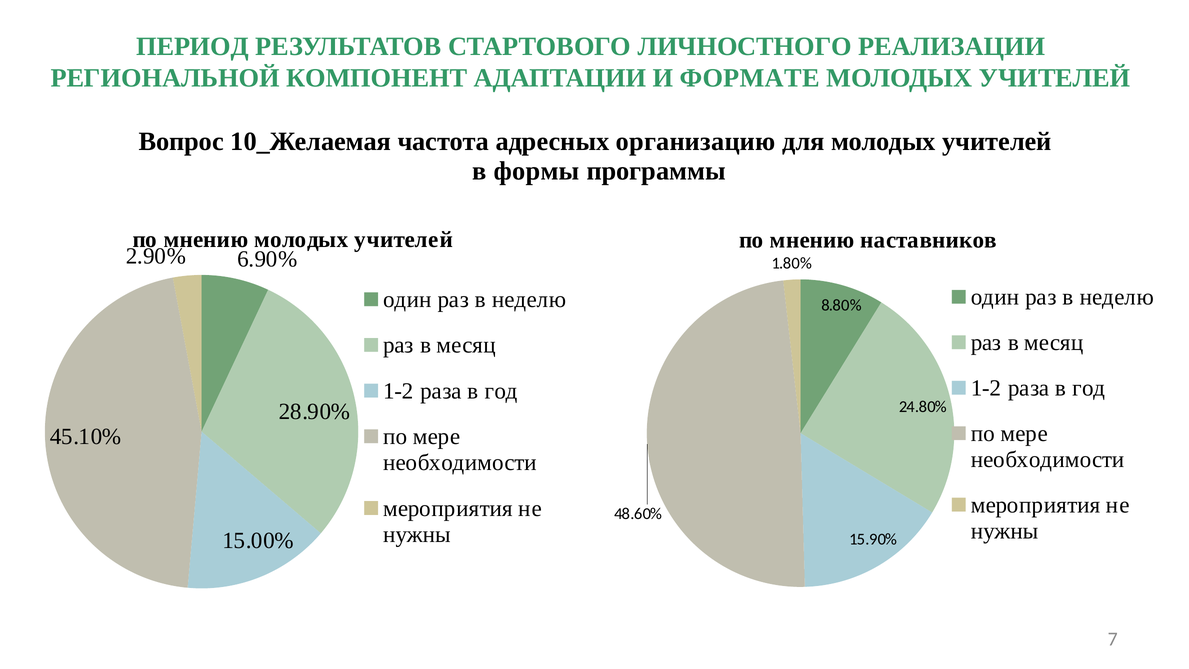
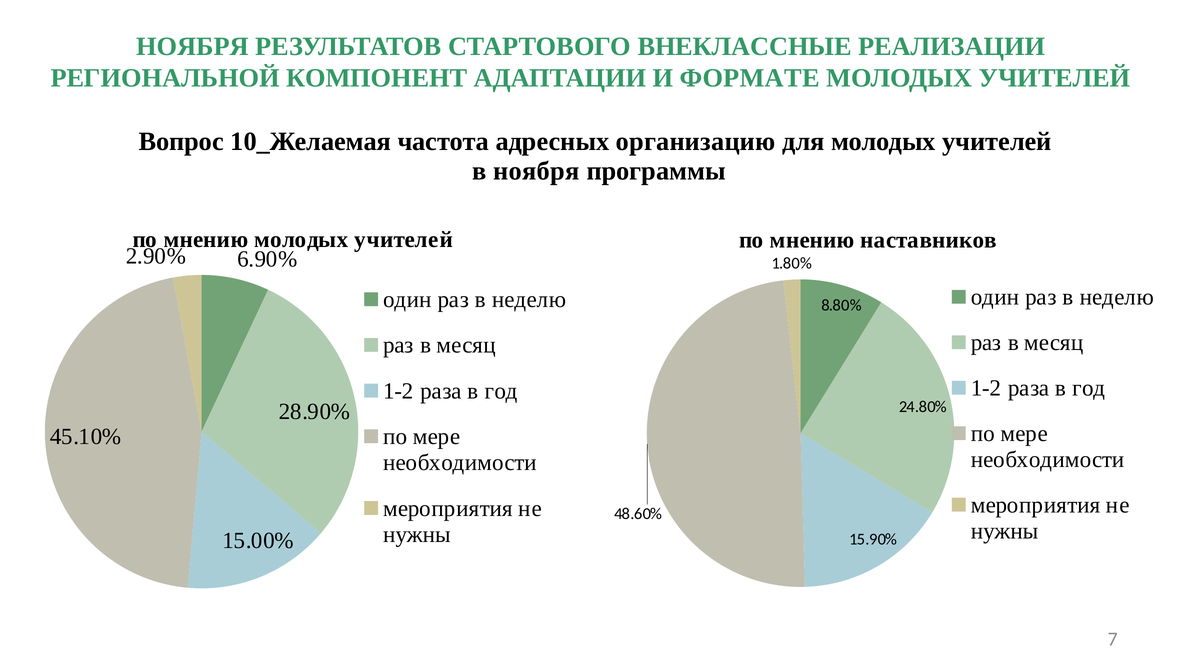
ПЕРИОД at (193, 46): ПЕРИОД -> НОЯБРЯ
ЛИЧНОСТНОГО: ЛИЧНОСТНОГО -> ВНЕКЛАССНЫЕ
в формы: формы -> ноября
